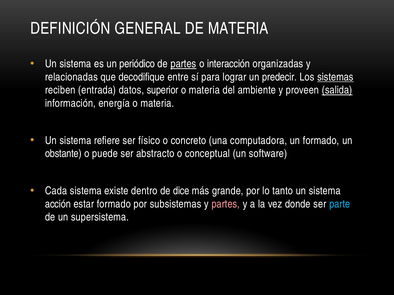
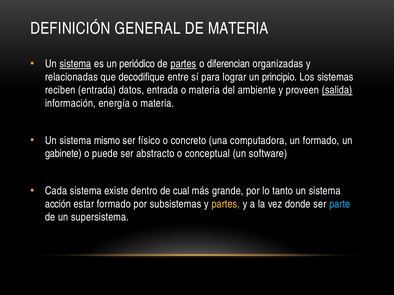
sistema at (75, 64) underline: none -> present
interacción: interacción -> diferencian
predecir: predecir -> principio
sistemas underline: present -> none
datos superior: superior -> entrada
refiere: refiere -> mismo
obstante: obstante -> gabinete
dice: dice -> cual
partes at (226, 204) colour: pink -> yellow
